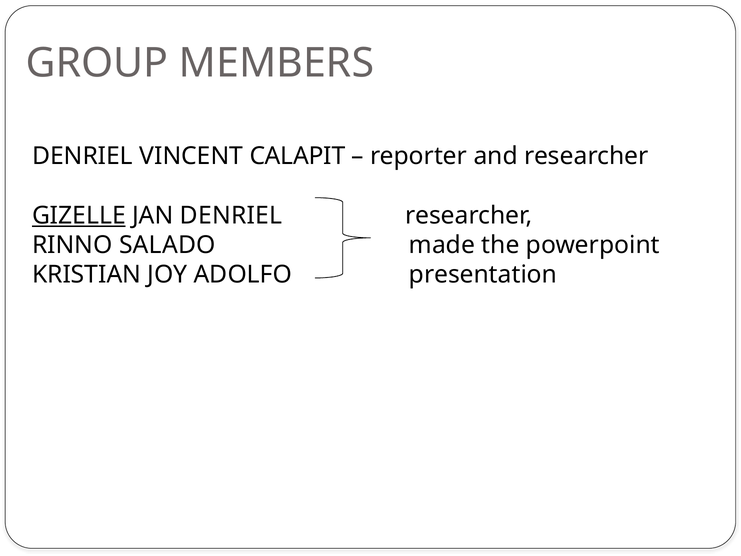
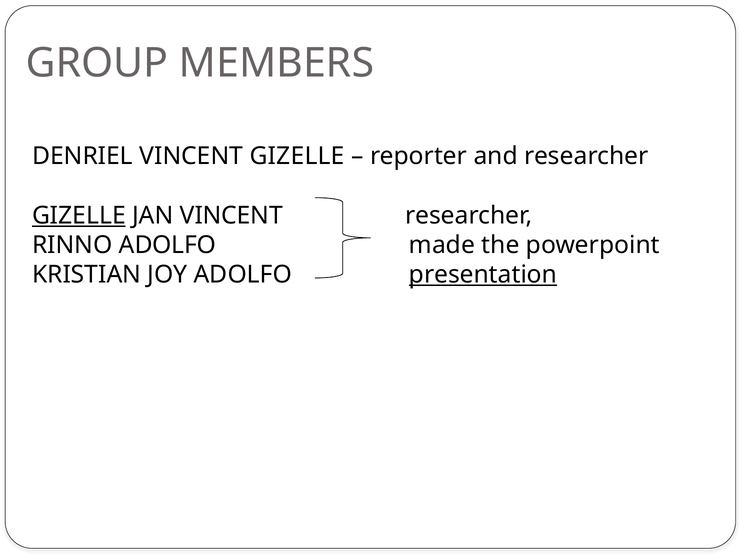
VINCENT CALAPIT: CALAPIT -> GIZELLE
JAN DENRIEL: DENRIEL -> VINCENT
RINNO SALADO: SALADO -> ADOLFO
presentation underline: none -> present
